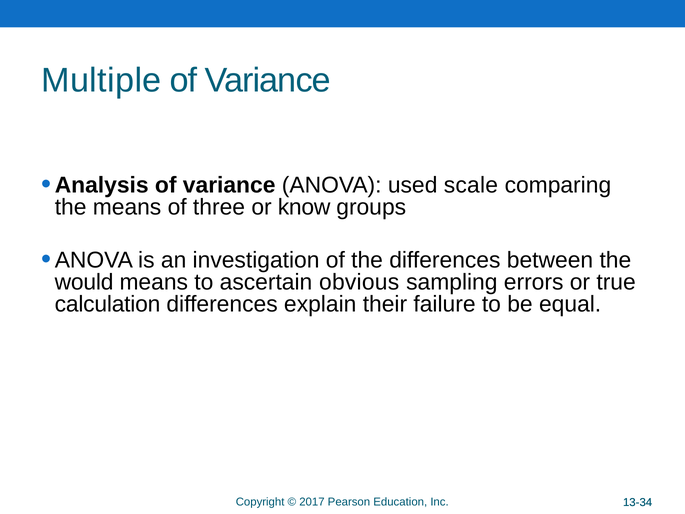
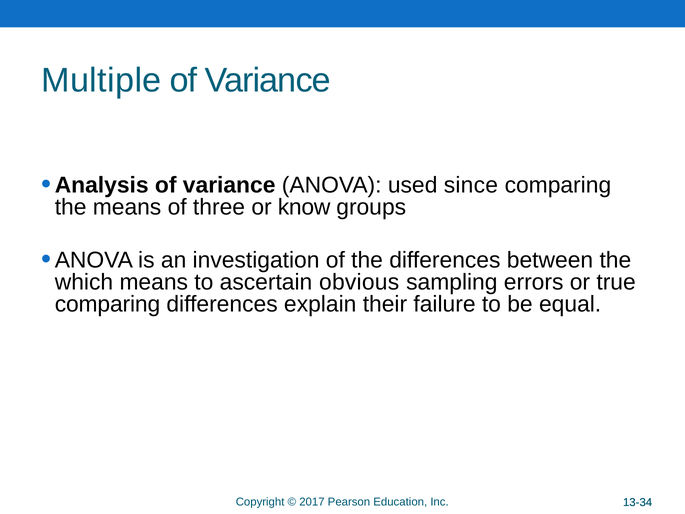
scale: scale -> since
would: would -> which
calculation at (108, 304): calculation -> comparing
